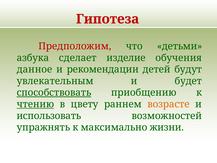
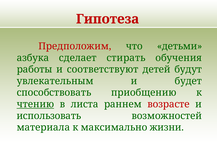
изделие: изделие -> стирать
данное: данное -> работы
рекомендации: рекомендации -> соответствуют
способствовать underline: present -> none
цвету: цвету -> листа
возрасте colour: orange -> red
упражнять: упражнять -> материала
